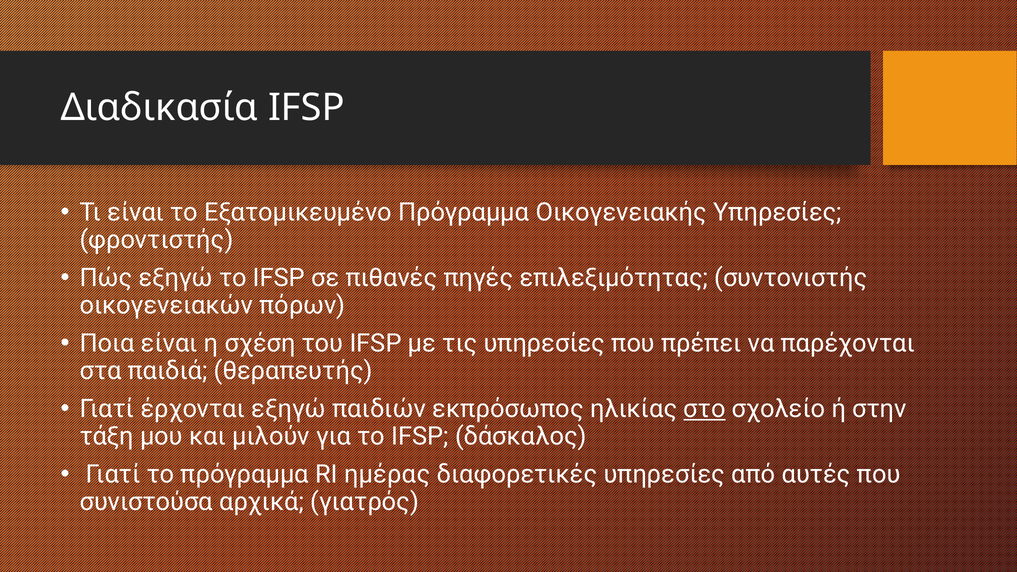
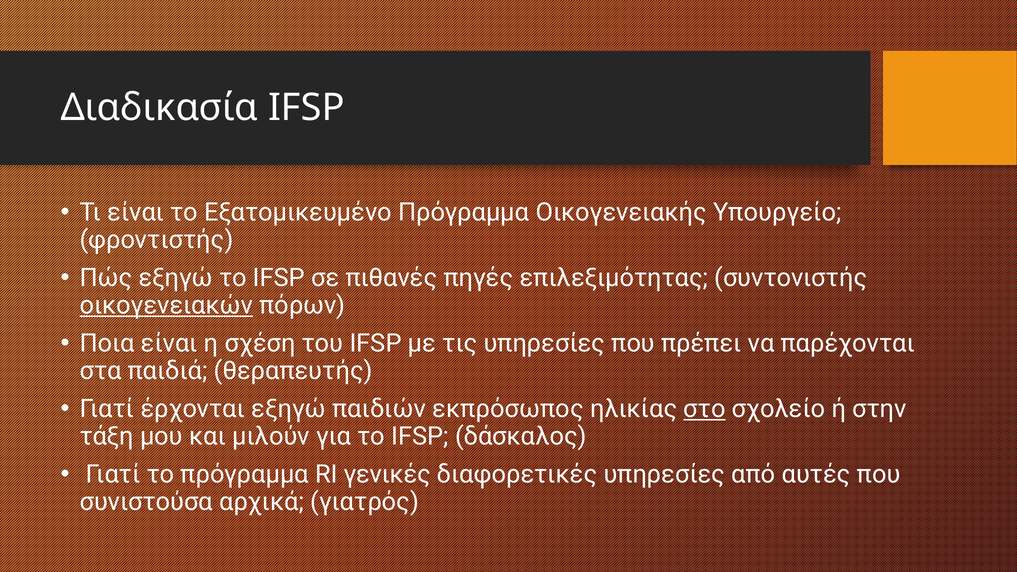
Οικογενειακής Υπηρεσίες: Υπηρεσίες -> Υπουργείο
οικογενειακών underline: none -> present
ημέρας: ημέρας -> γενικές
